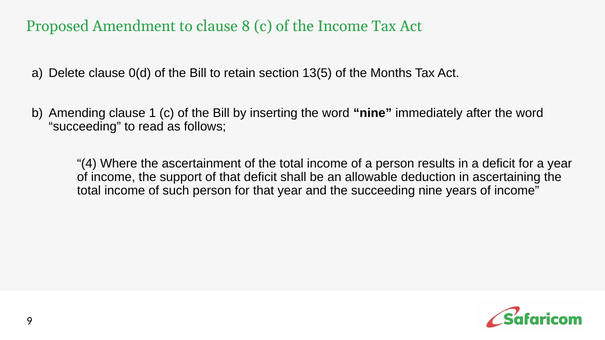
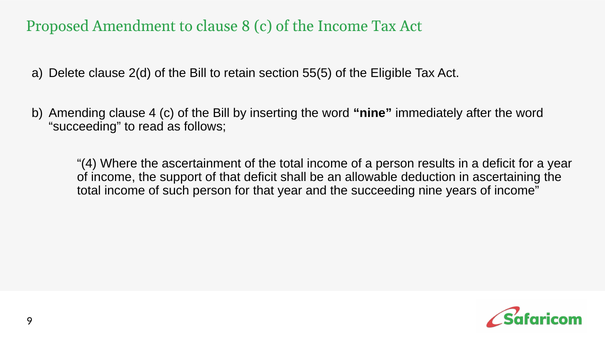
0(d: 0(d -> 2(d
13(5: 13(5 -> 55(5
Months: Months -> Eligible
clause 1: 1 -> 4
